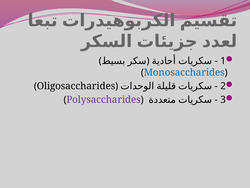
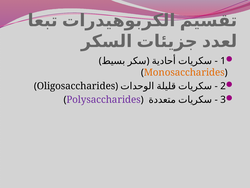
Monosaccharides colour: blue -> orange
